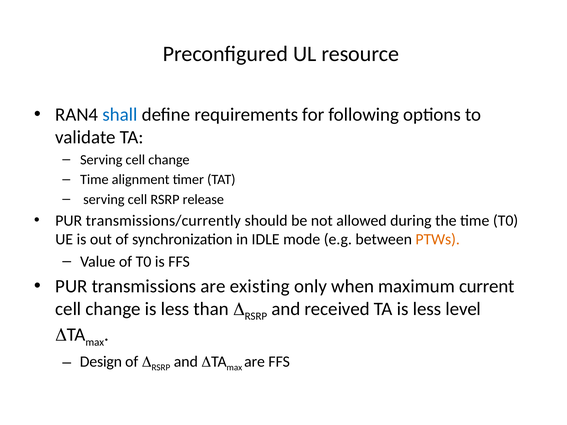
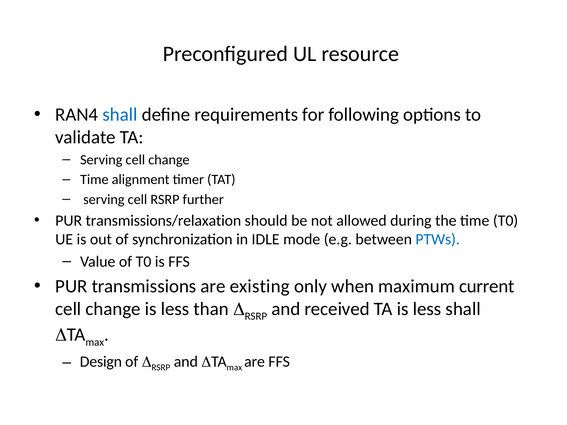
release: release -> further
transmissions/currently: transmissions/currently -> transmissions/relaxation
PTWs colour: orange -> blue
less level: level -> shall
